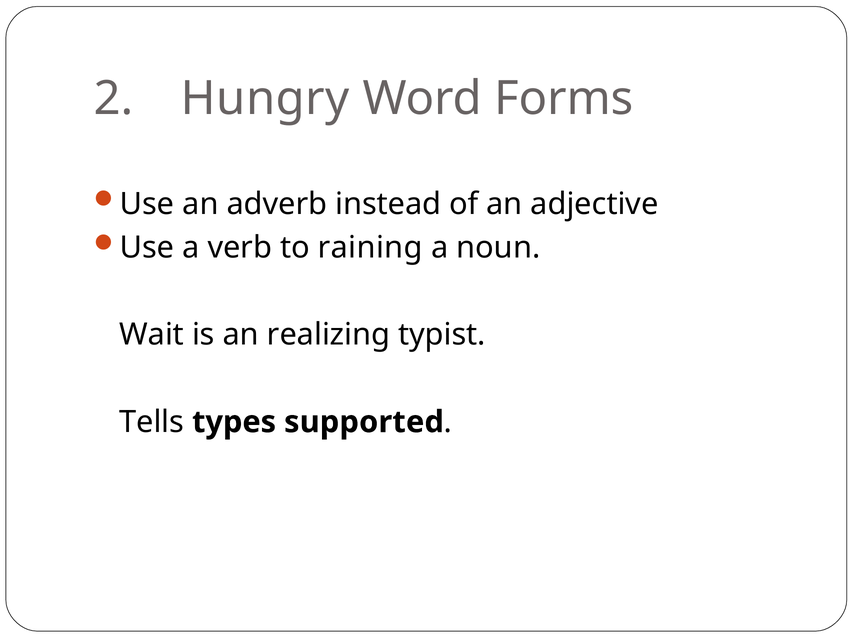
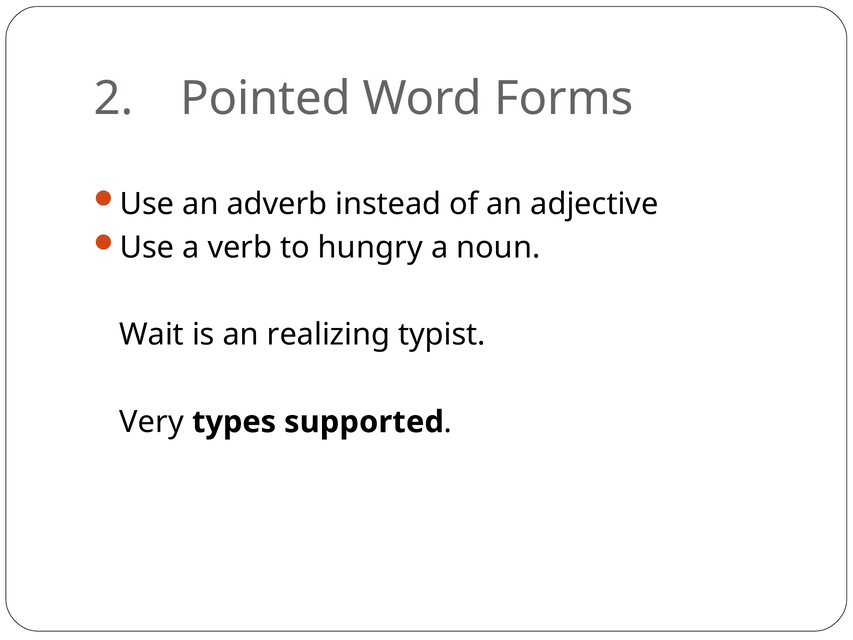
Hungry: Hungry -> Pointed
raining: raining -> hungry
Tells: Tells -> Very
